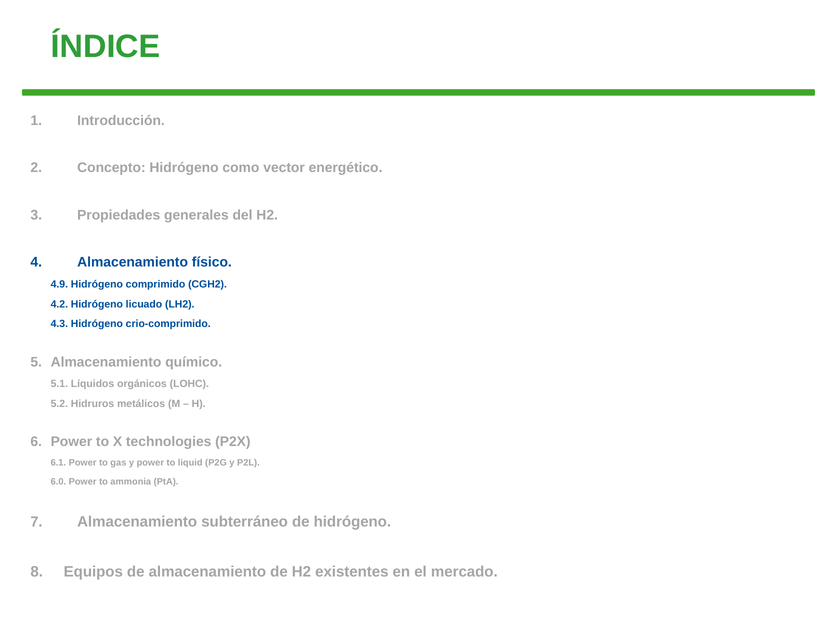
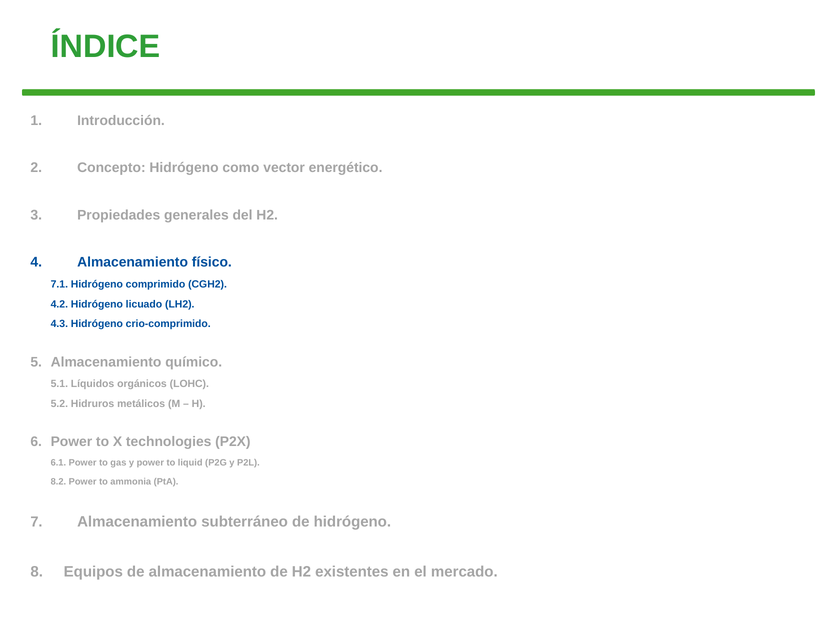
4.9: 4.9 -> 7.1
6.0: 6.0 -> 8.2
